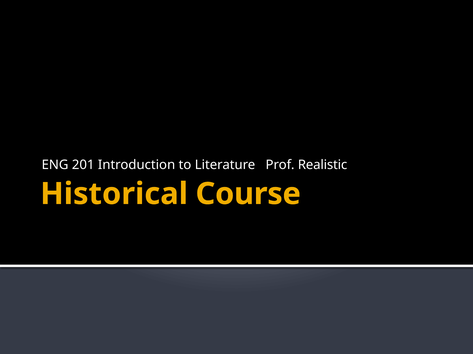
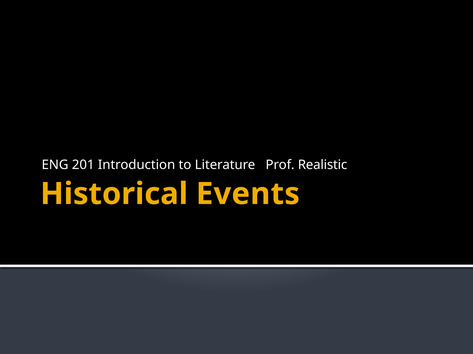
Course: Course -> Events
